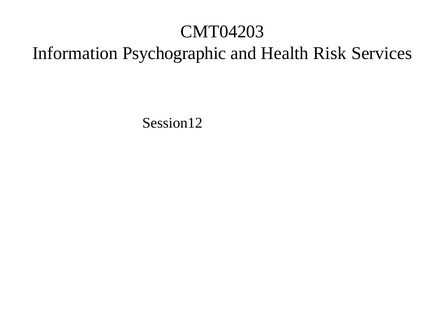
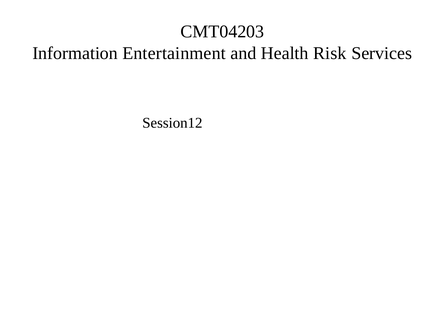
Psychographic: Psychographic -> Entertainment
